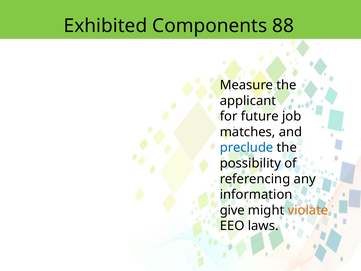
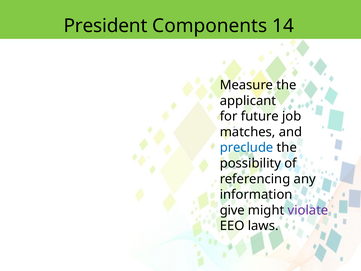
Exhibited: Exhibited -> President
88: 88 -> 14
violate colour: orange -> purple
